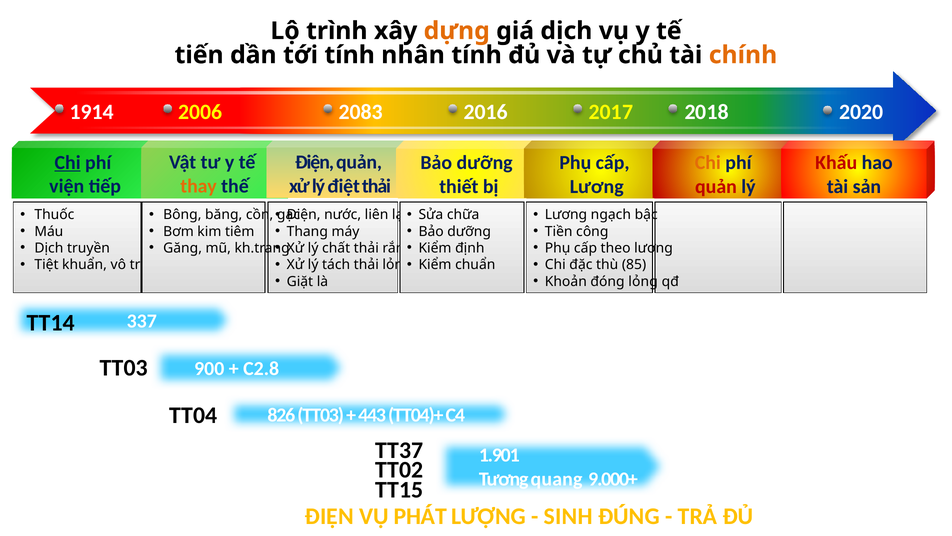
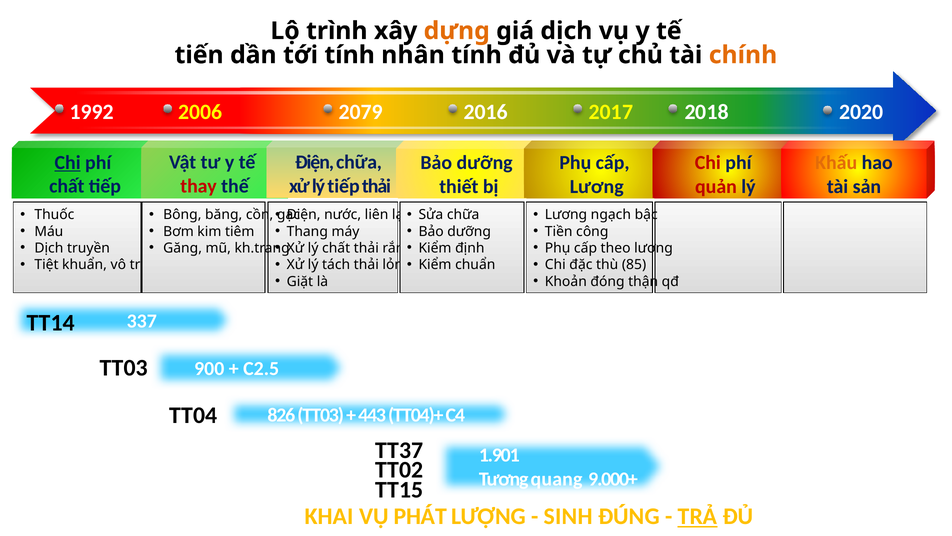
1914: 1914 -> 1992
2083: 2083 -> 2079
Điện quản: quản -> chữa
Chi at (708, 163) colour: orange -> red
Khấu colour: red -> orange
lý điệt: điệt -> tiếp
thay colour: orange -> red
viện at (67, 186): viện -> chất
đóng lỏng: lỏng -> thận
C2.8: C2.8 -> C2.5
ĐIỆN at (329, 516): ĐIỆN -> KHAI
TRẢ underline: none -> present
